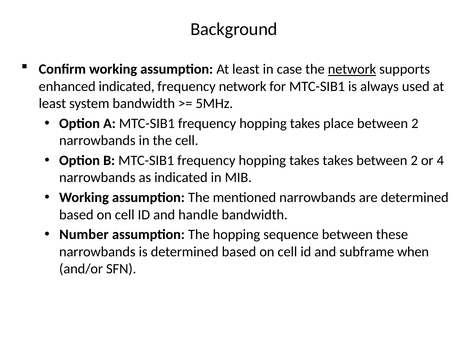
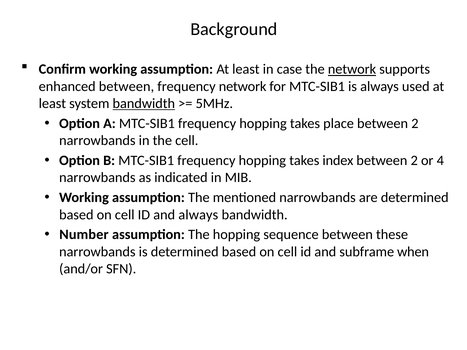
enhanced indicated: indicated -> between
bandwidth at (144, 104) underline: none -> present
takes takes: takes -> index
and handle: handle -> always
